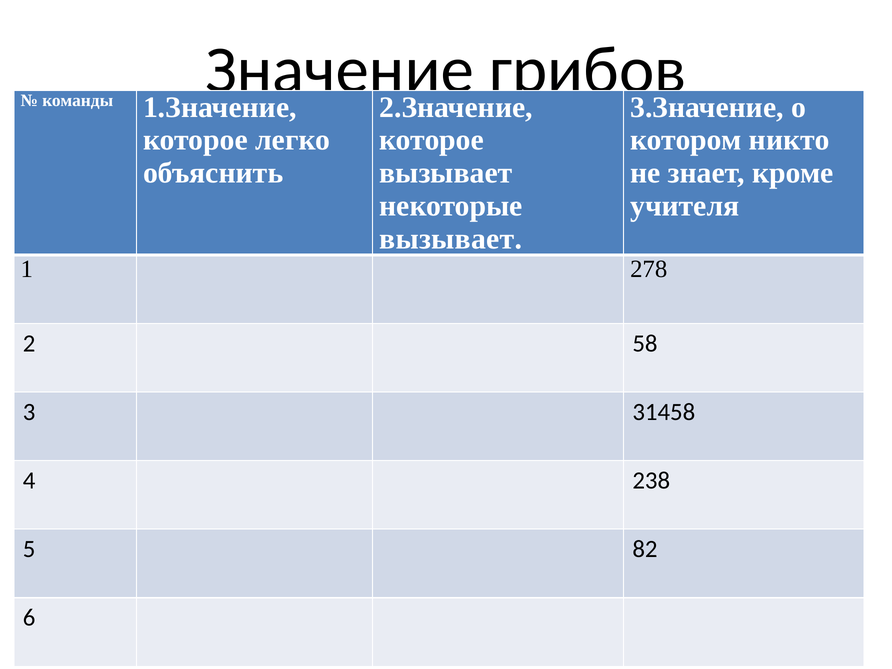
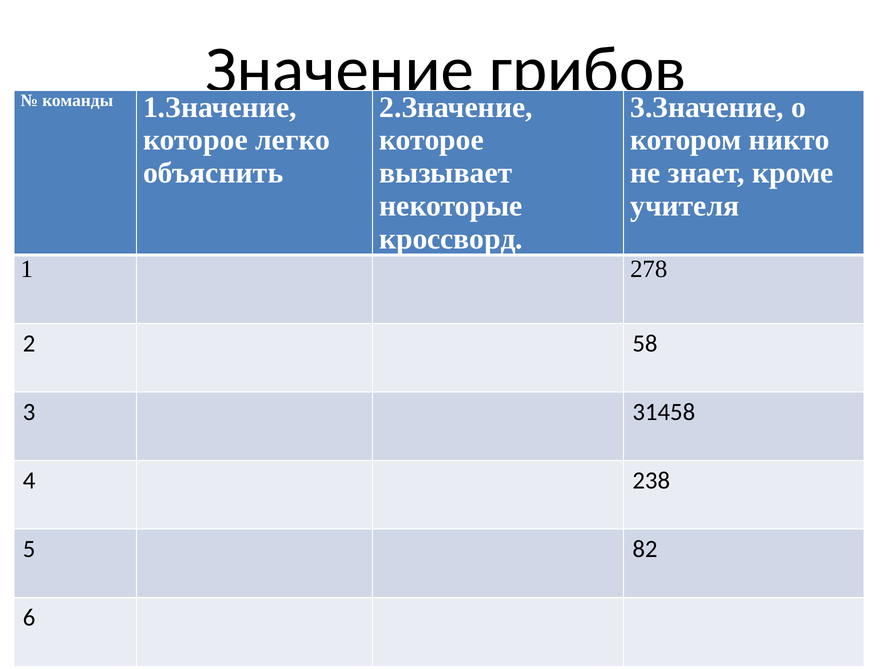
вызывает at (451, 239): вызывает -> кроссворд
